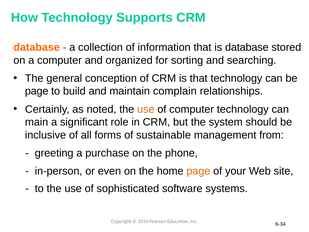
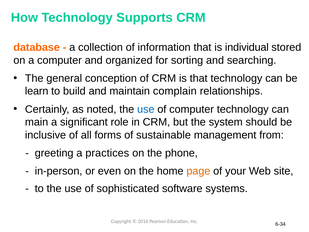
is database: database -> individual
page at (37, 91): page -> learn
use at (146, 109) colour: orange -> blue
purchase: purchase -> practices
